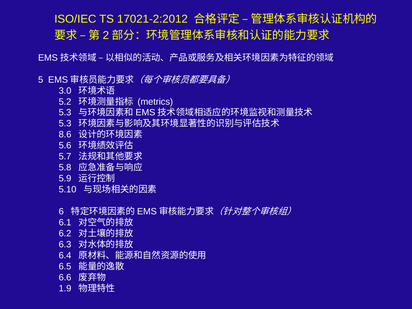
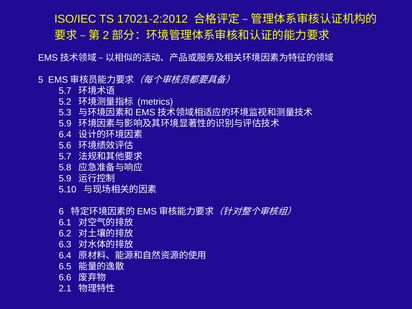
3.0 at (65, 91): 3.0 -> 5.7
5.3 at (65, 124): 5.3 -> 5.9
8.6 at (65, 135): 8.6 -> 6.4
1.9: 1.9 -> 2.1
